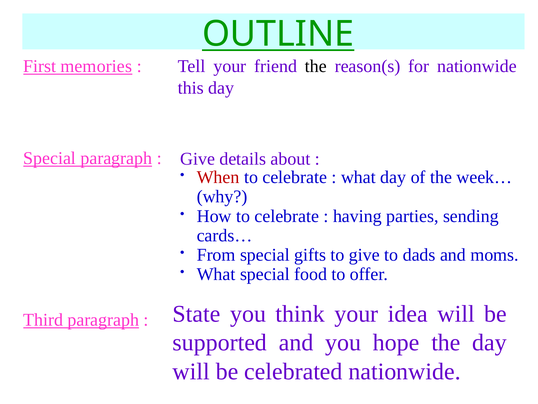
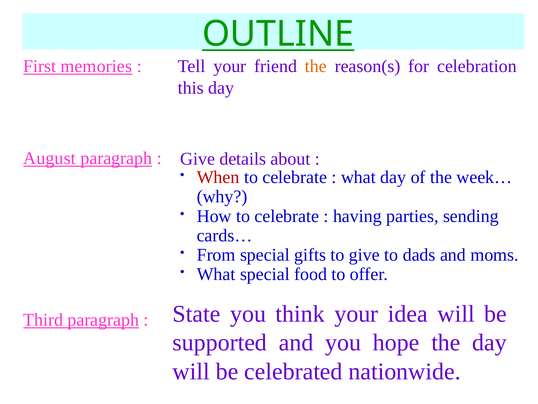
the at (316, 66) colour: black -> orange
for nationwide: nationwide -> celebration
Special at (50, 158): Special -> August
